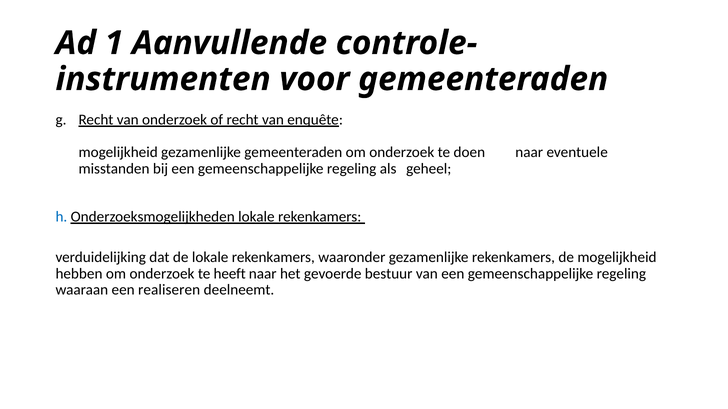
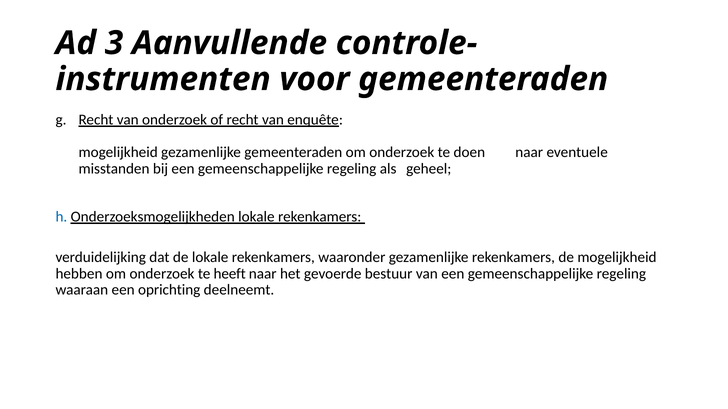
1: 1 -> 3
realiseren: realiseren -> oprichting
